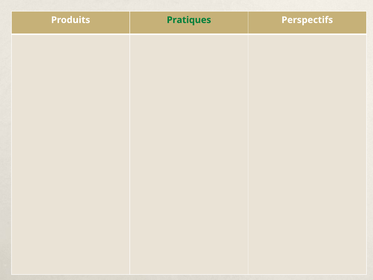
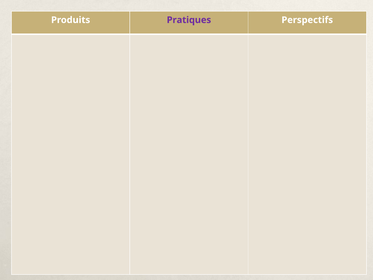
Pratiques colour: green -> purple
